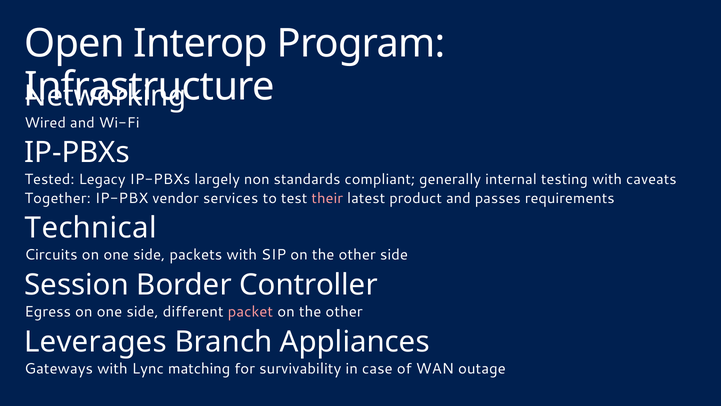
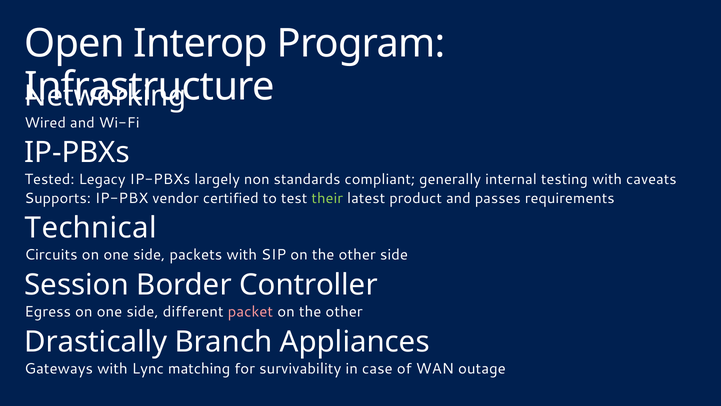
Together: Together -> Supports
services: services -> certified
their colour: pink -> light green
Leverages: Leverages -> Drastically
